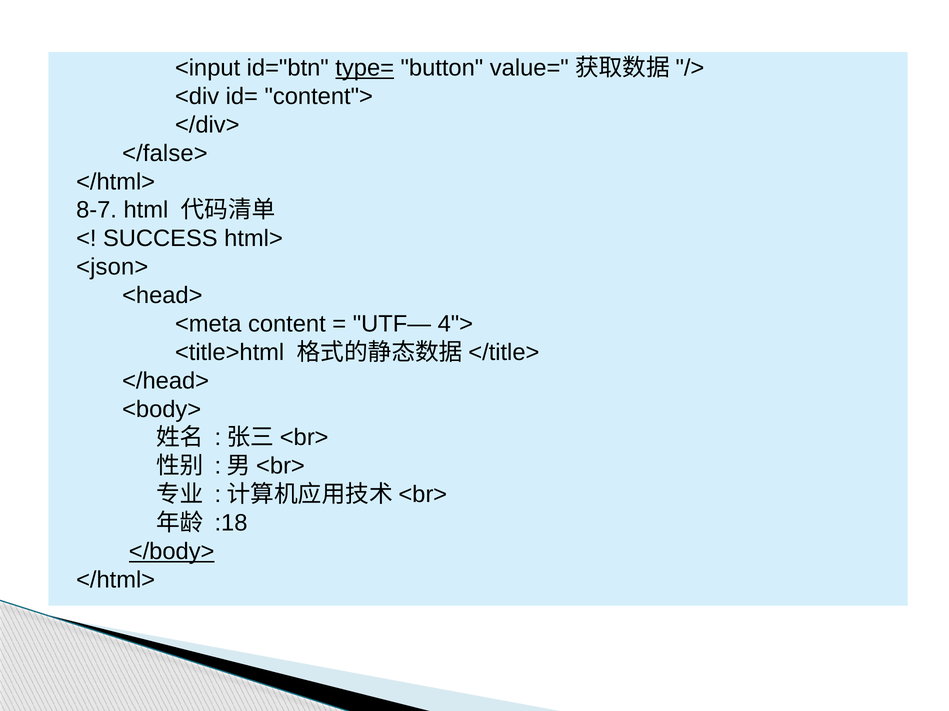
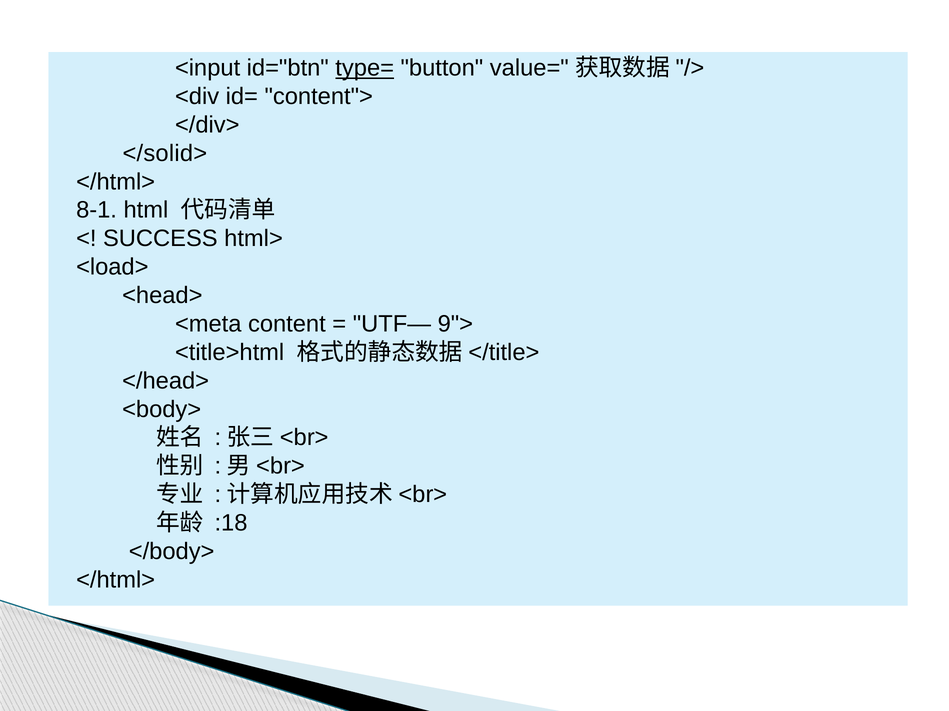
</false>: </false> -> </solid>
8-7: 8-7 -> 8-1
<json>: <json> -> <load>
4">: 4"> -> 9">
</body> underline: present -> none
